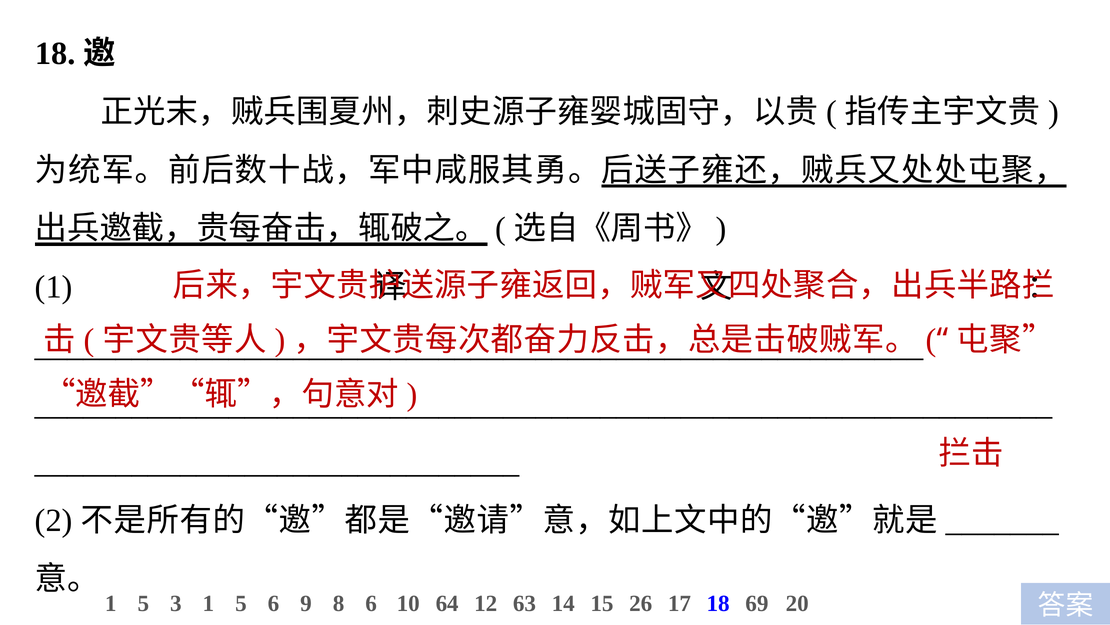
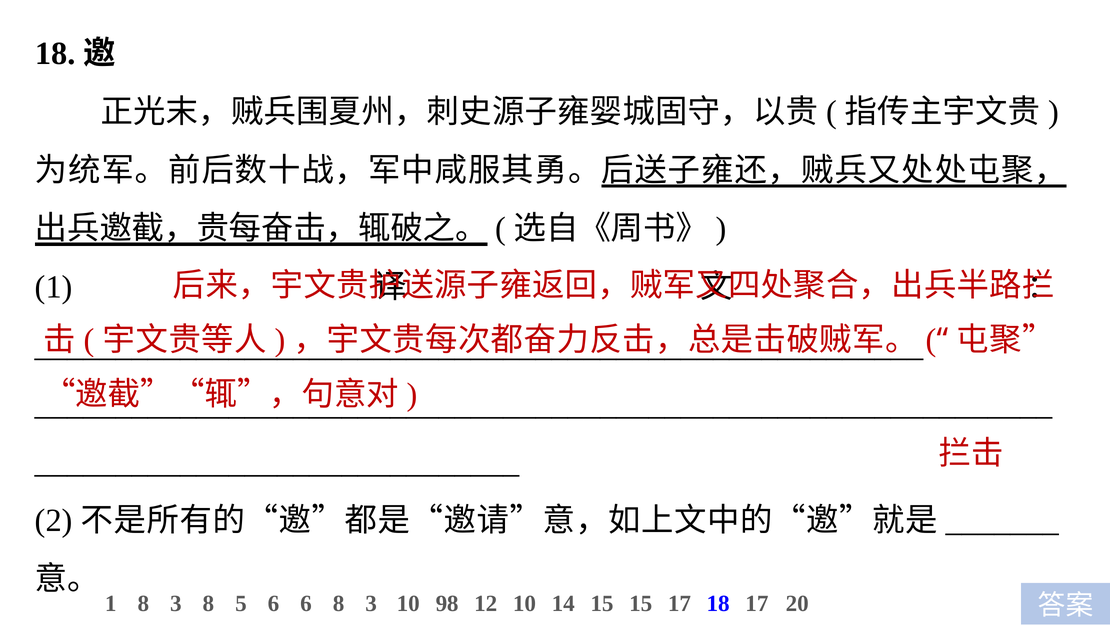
5 at (143, 603): 5 -> 8
3 1: 1 -> 8
6 9: 9 -> 6
6 at (371, 603): 6 -> 3
64: 64 -> 98
12 63: 63 -> 10
15 26: 26 -> 15
18 69: 69 -> 17
